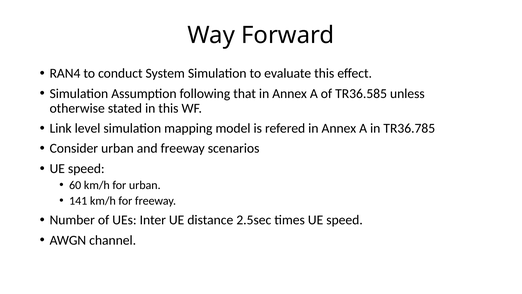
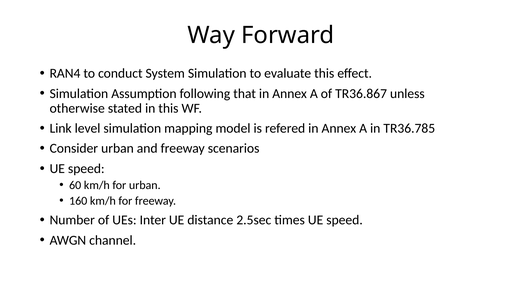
TR36.585: TR36.585 -> TR36.867
141: 141 -> 160
